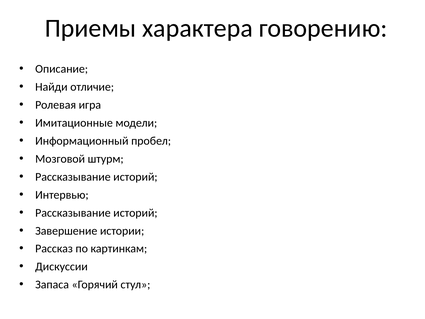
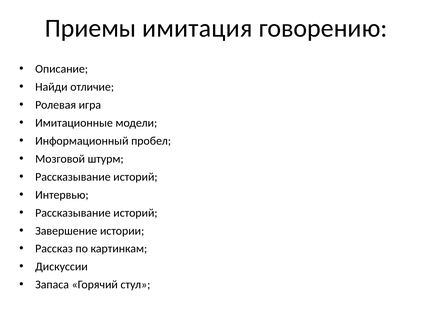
характера: характера -> имитация
